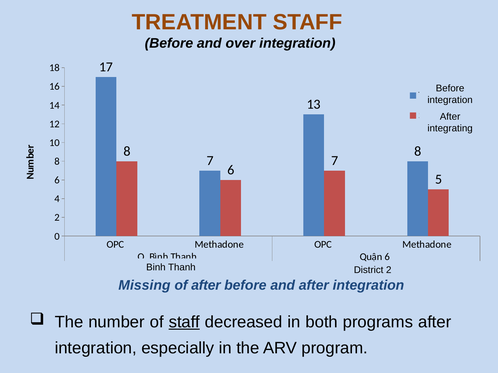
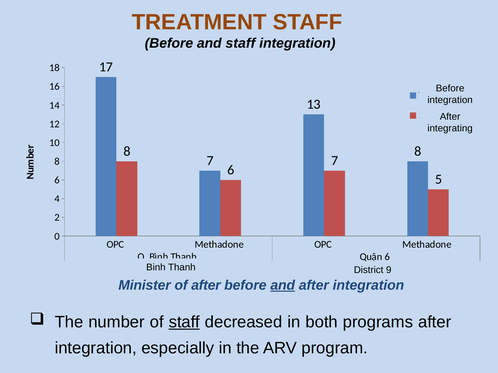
and over: over -> staff
District 2: 2 -> 9
Missing: Missing -> Minister
and at (283, 286) underline: none -> present
